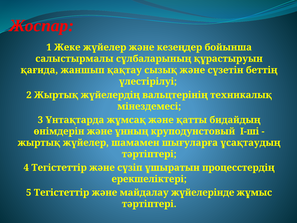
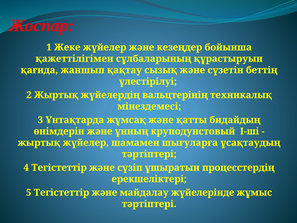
салыстырмалы: салыстырмалы -> қажеттiлiгiмен
